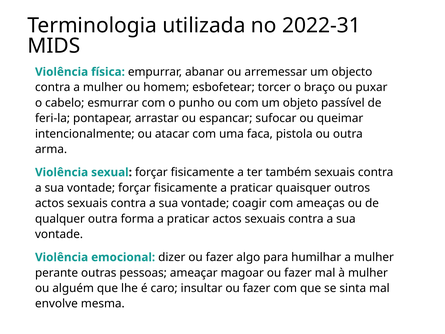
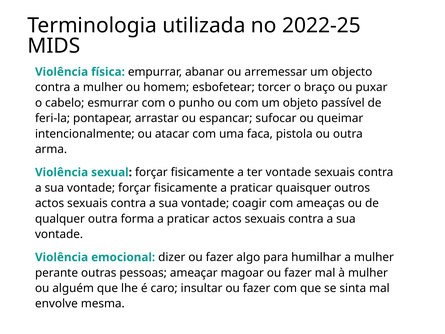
2022-31: 2022-31 -> 2022-25
ter também: também -> vontade
